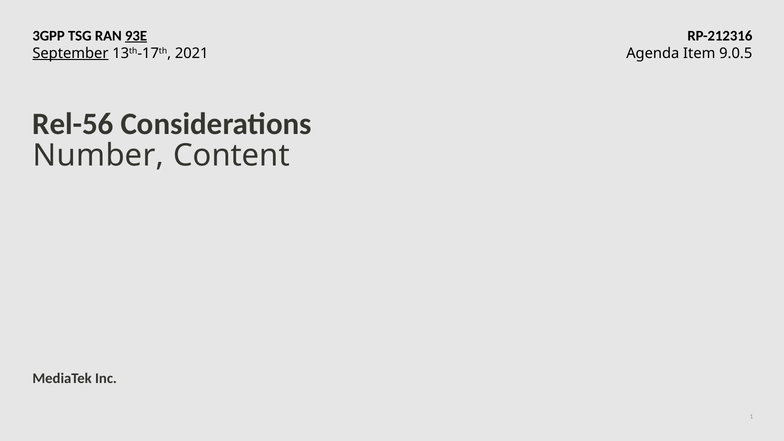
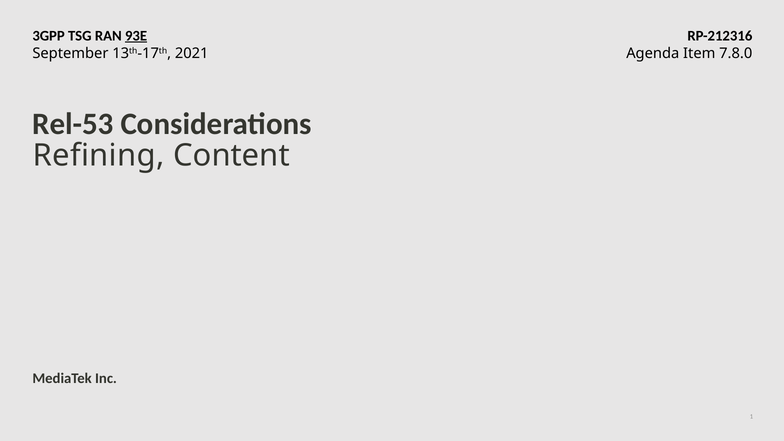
September underline: present -> none
9.0.5: 9.0.5 -> 7.8.0
Rel-56: Rel-56 -> Rel-53
Number: Number -> Refining
